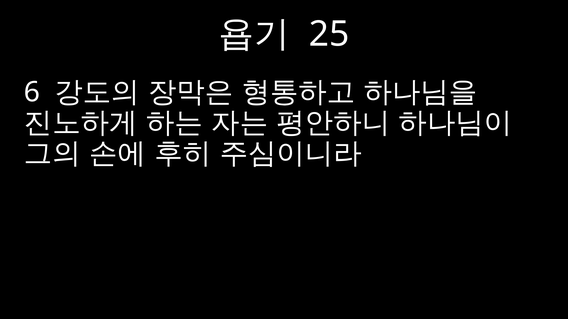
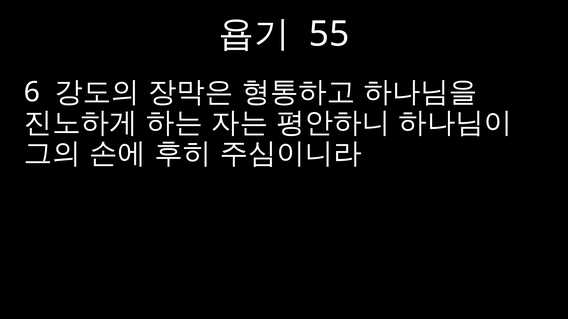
25: 25 -> 55
